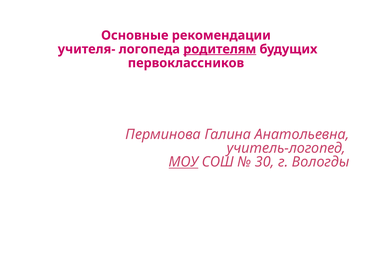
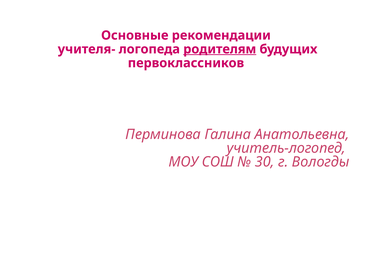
МОУ underline: present -> none
